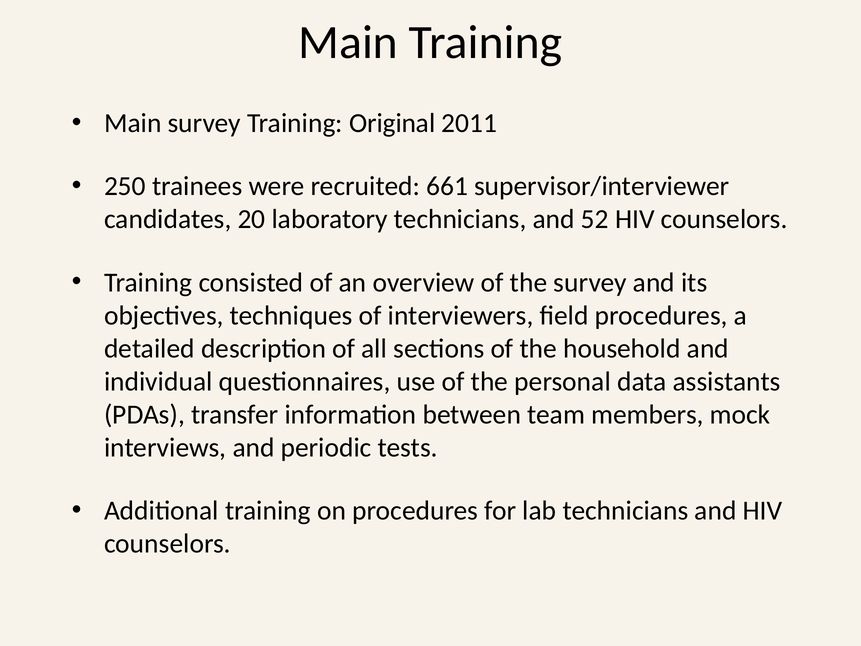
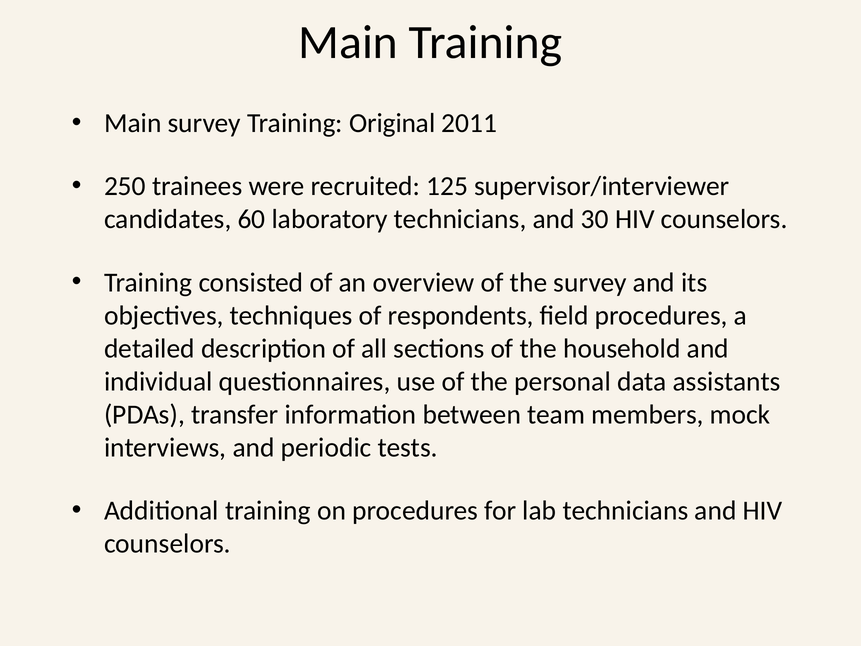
661: 661 -> 125
20: 20 -> 60
52: 52 -> 30
interviewers: interviewers -> respondents
